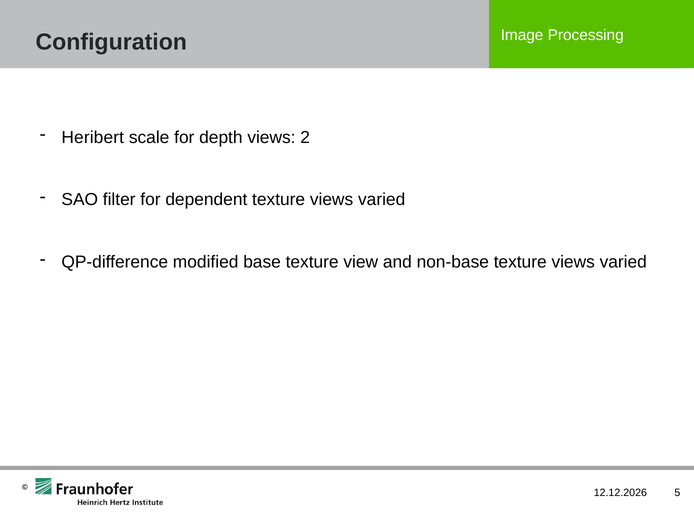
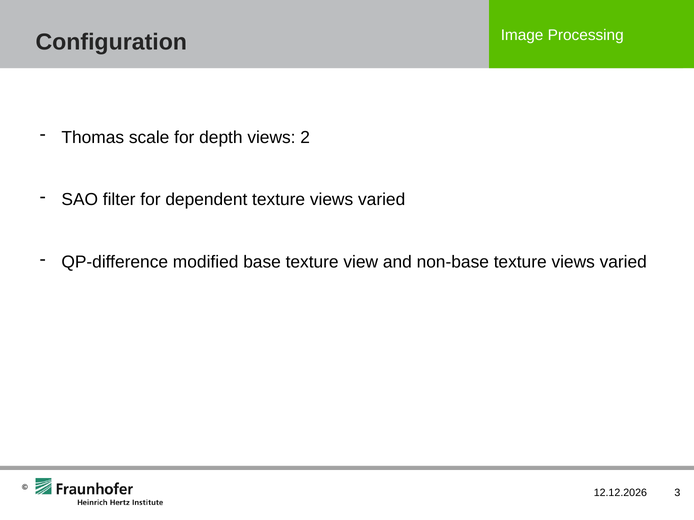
Heribert: Heribert -> Thomas
5: 5 -> 3
